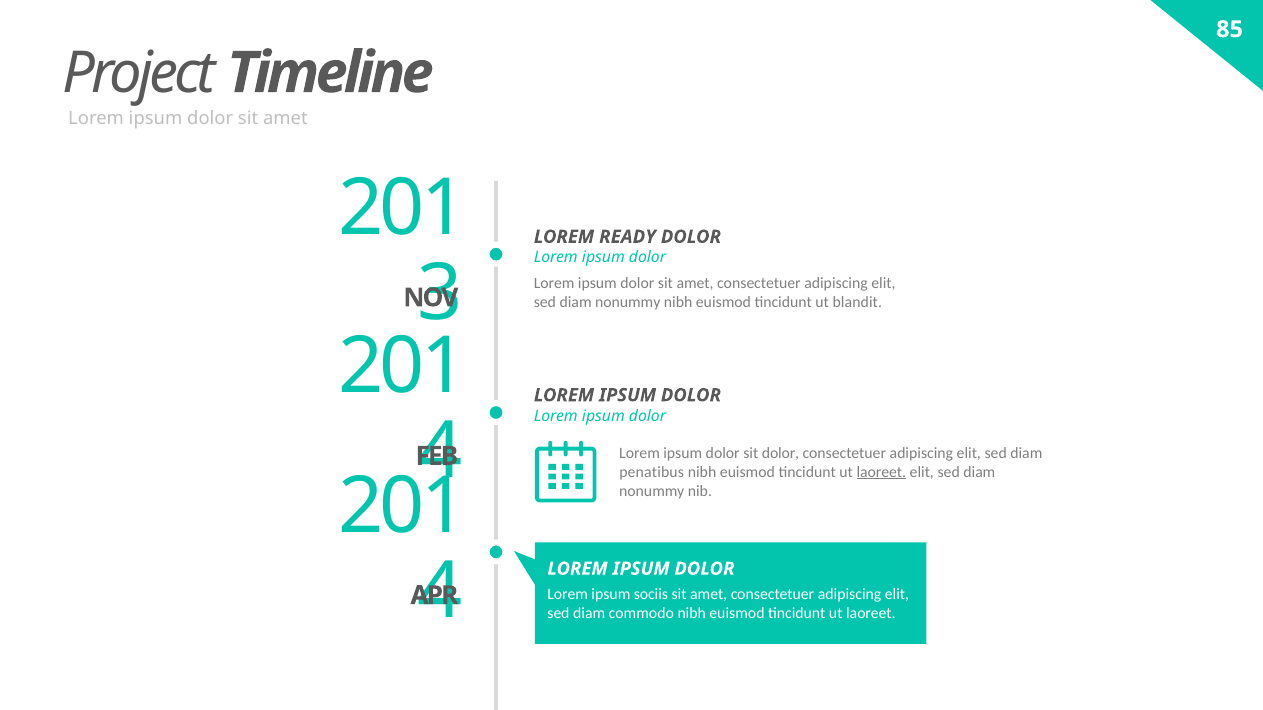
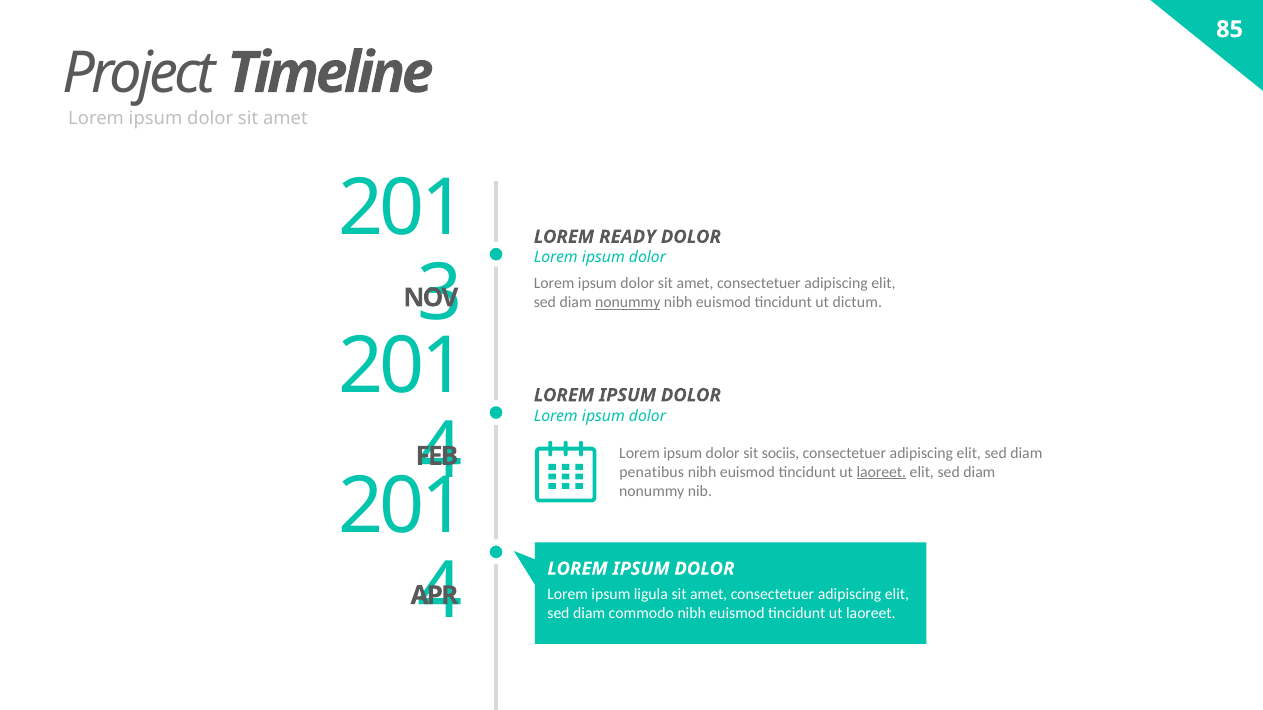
nonummy at (628, 303) underline: none -> present
blandit: blandit -> dictum
sit dolor: dolor -> sociis
sociis: sociis -> ligula
